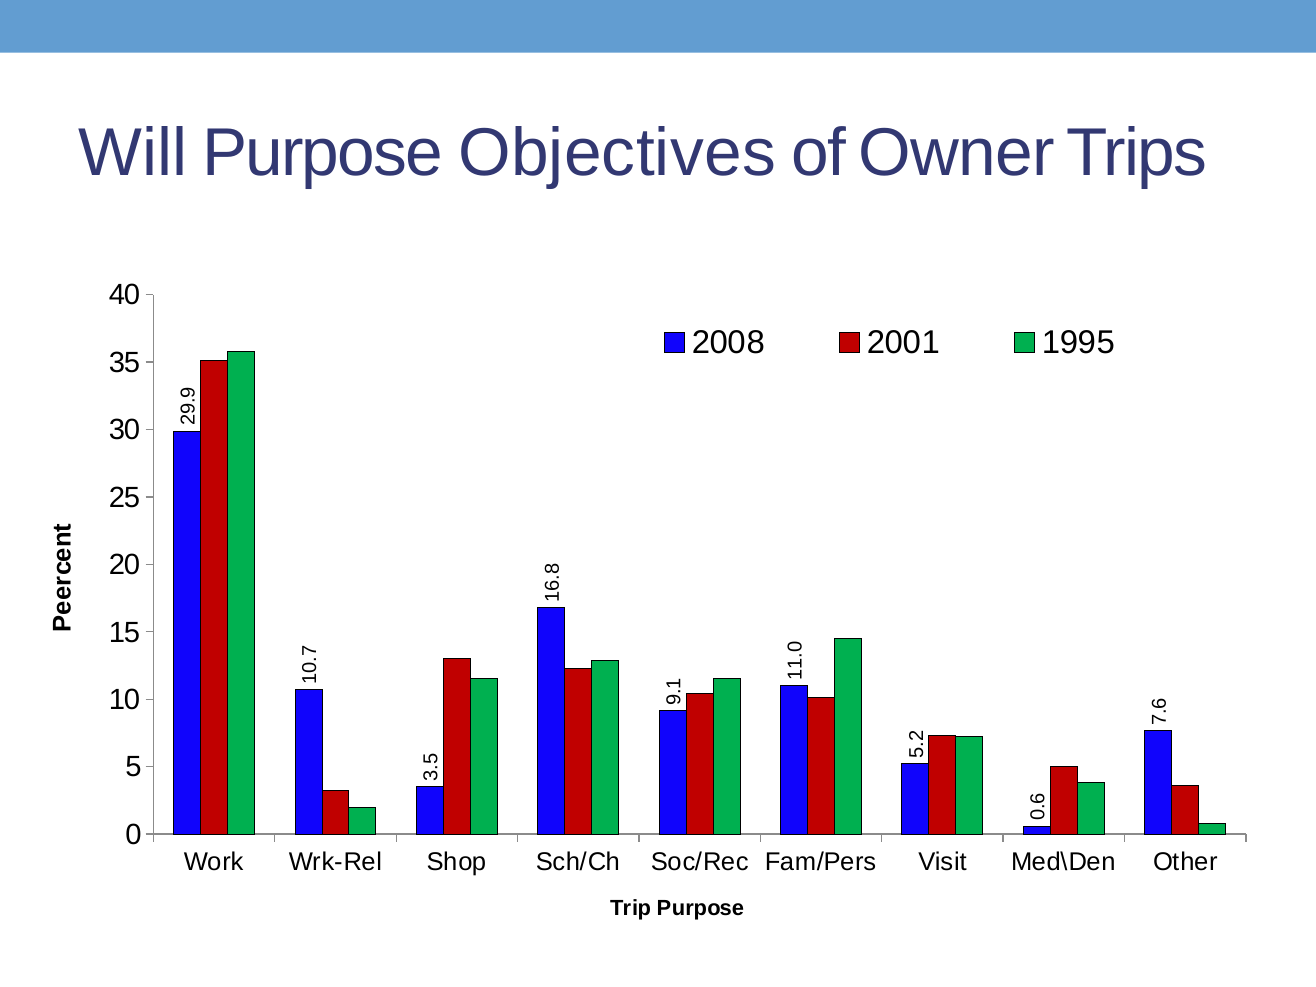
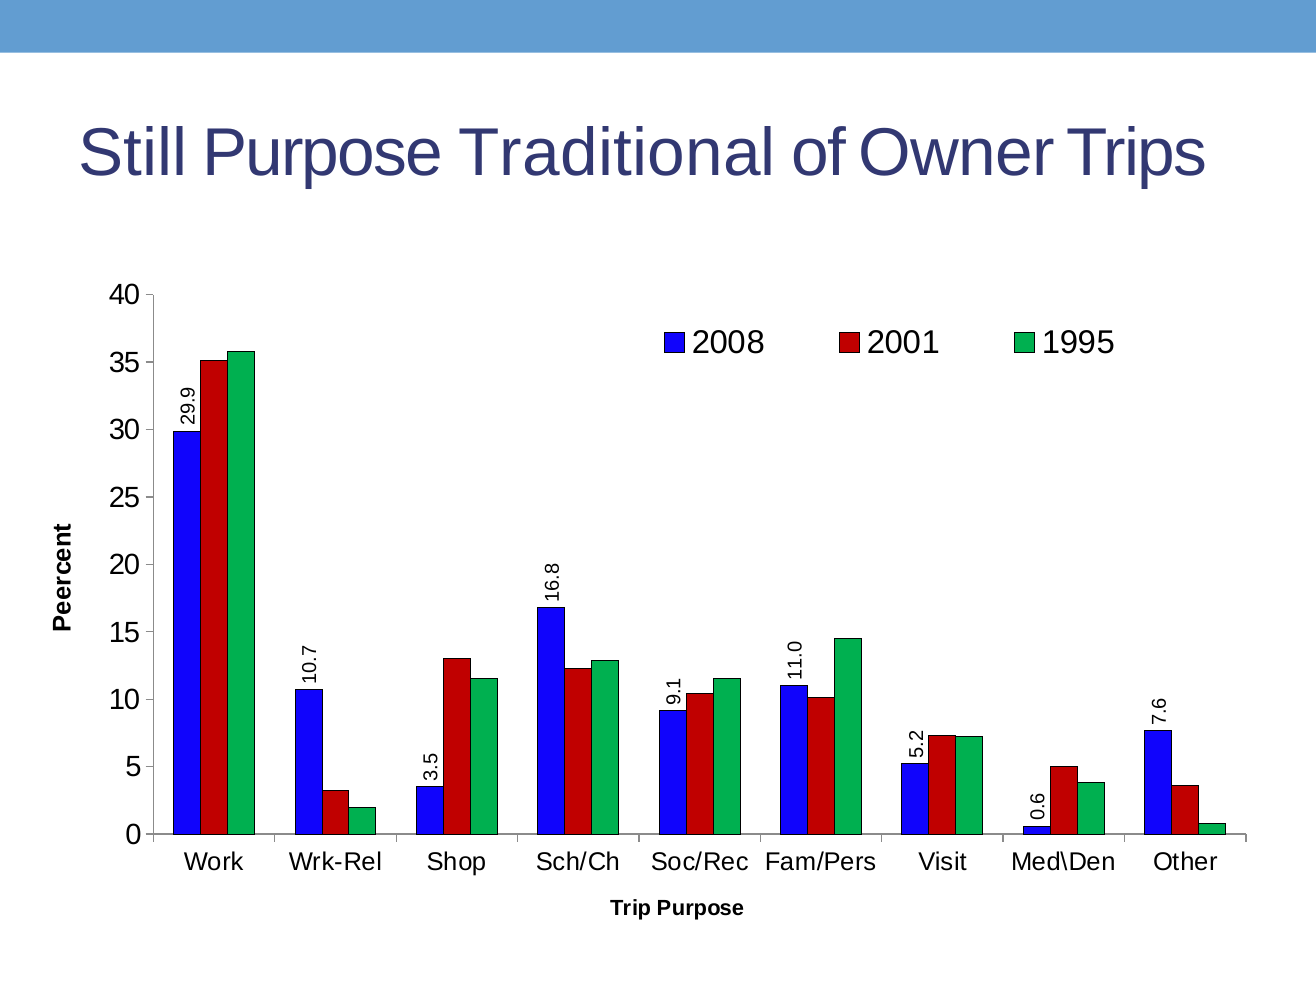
Will: Will -> Still
Objectives: Objectives -> Traditional
